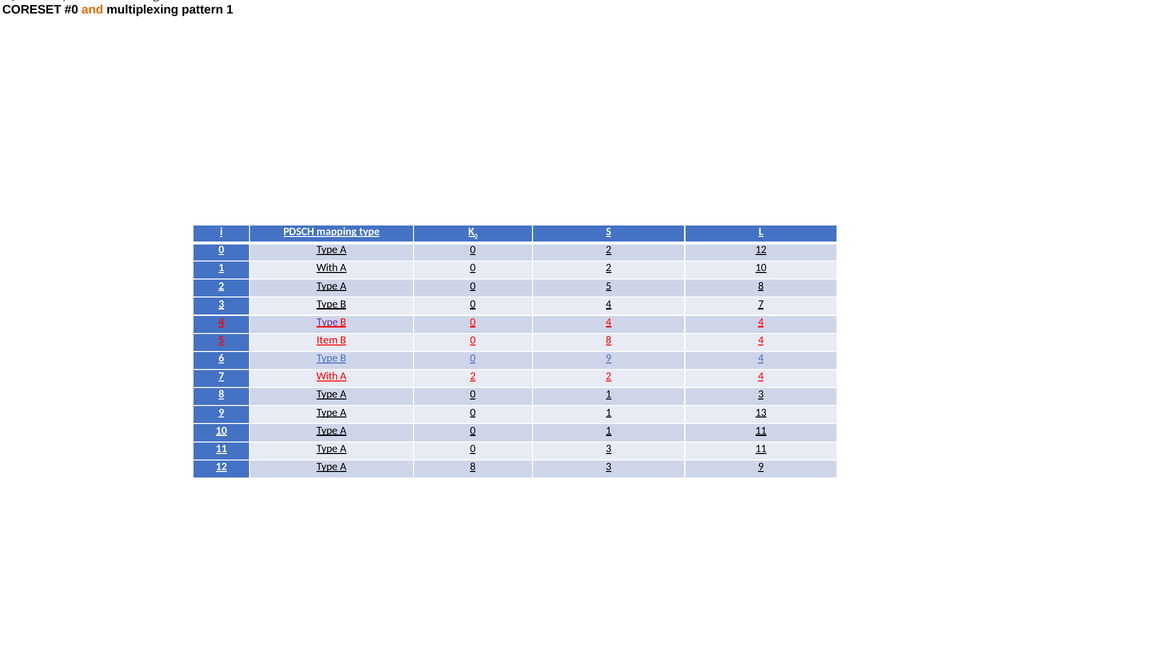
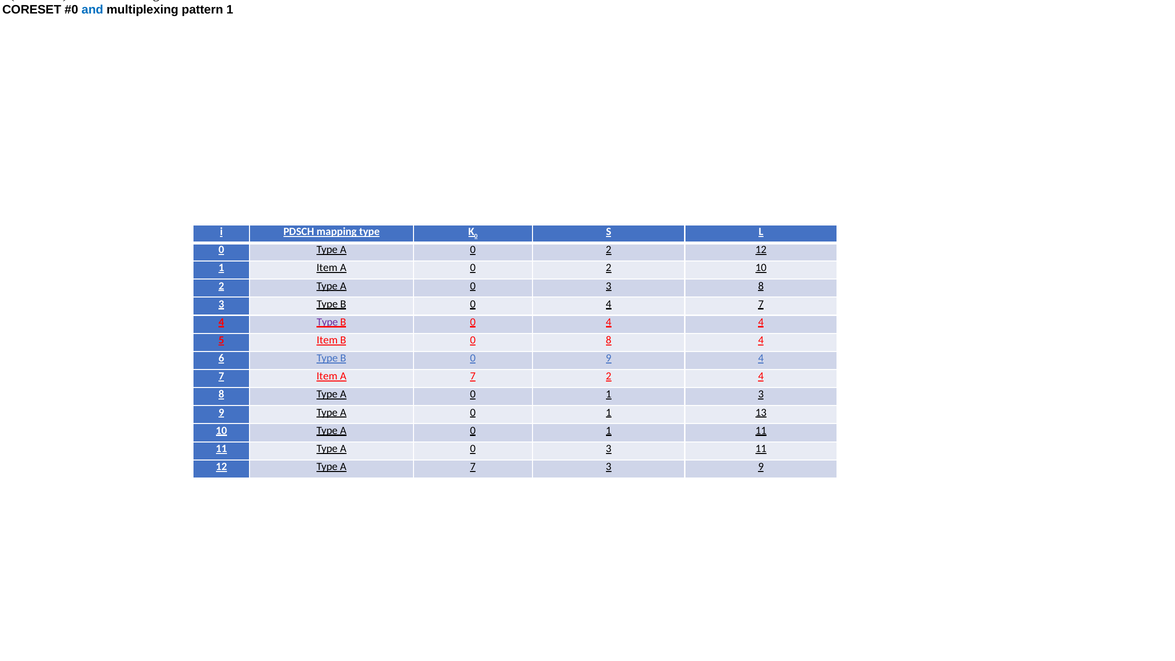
and colour: orange -> blue
1 With: With -> Item
5 at (609, 286): 5 -> 3
7 With: With -> Item
2 at (473, 376): 2 -> 7
Type A 8: 8 -> 7
